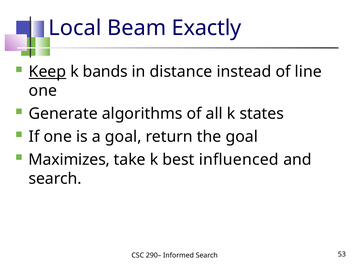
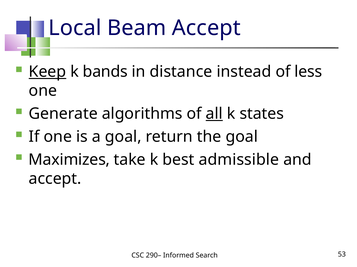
Beam Exactly: Exactly -> Accept
line: line -> less
all underline: none -> present
influenced: influenced -> admissible
search at (55, 179): search -> accept
